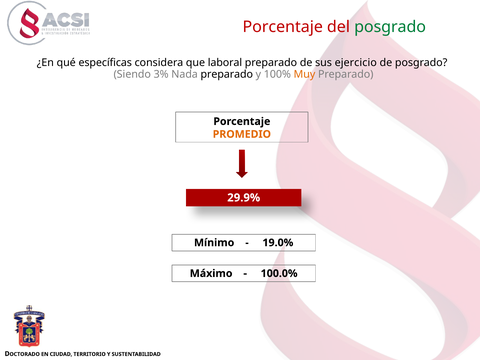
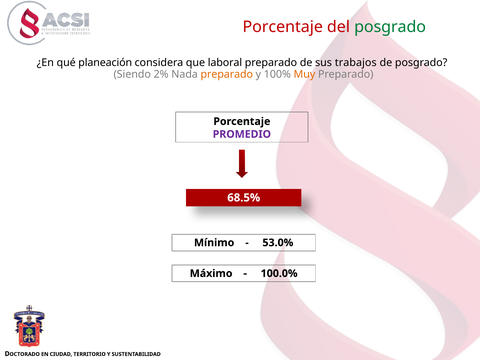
específicas: específicas -> planeación
ejercicio: ejercicio -> trabajos
3%: 3% -> 2%
preparado at (227, 74) colour: black -> orange
PROMEDIO colour: orange -> purple
29.9%: 29.9% -> 68.5%
19.0%: 19.0% -> 53.0%
